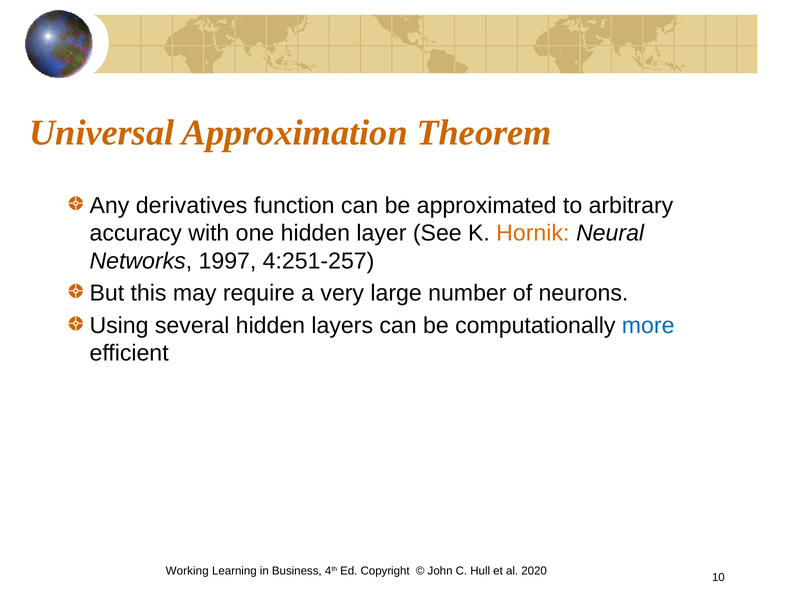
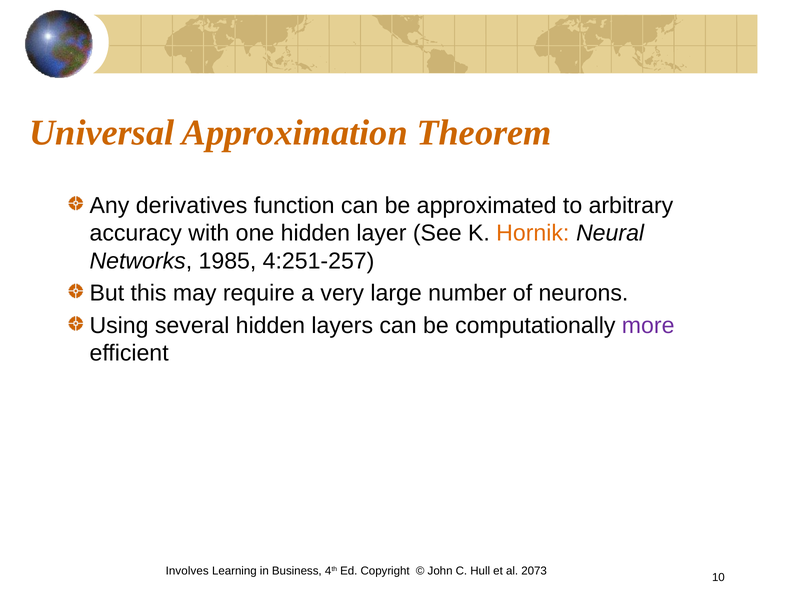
1997: 1997 -> 1985
more colour: blue -> purple
Working: Working -> Involves
2020: 2020 -> 2073
